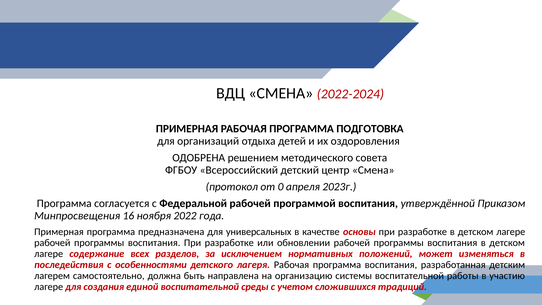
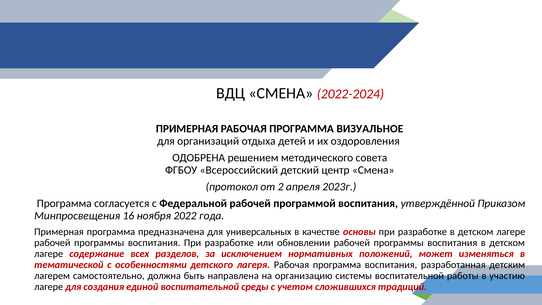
ПОДГОТОВКА: ПОДГОТОВКА -> ВИЗУАЛЬНОЕ
0: 0 -> 2
последействия: последействия -> тематической
